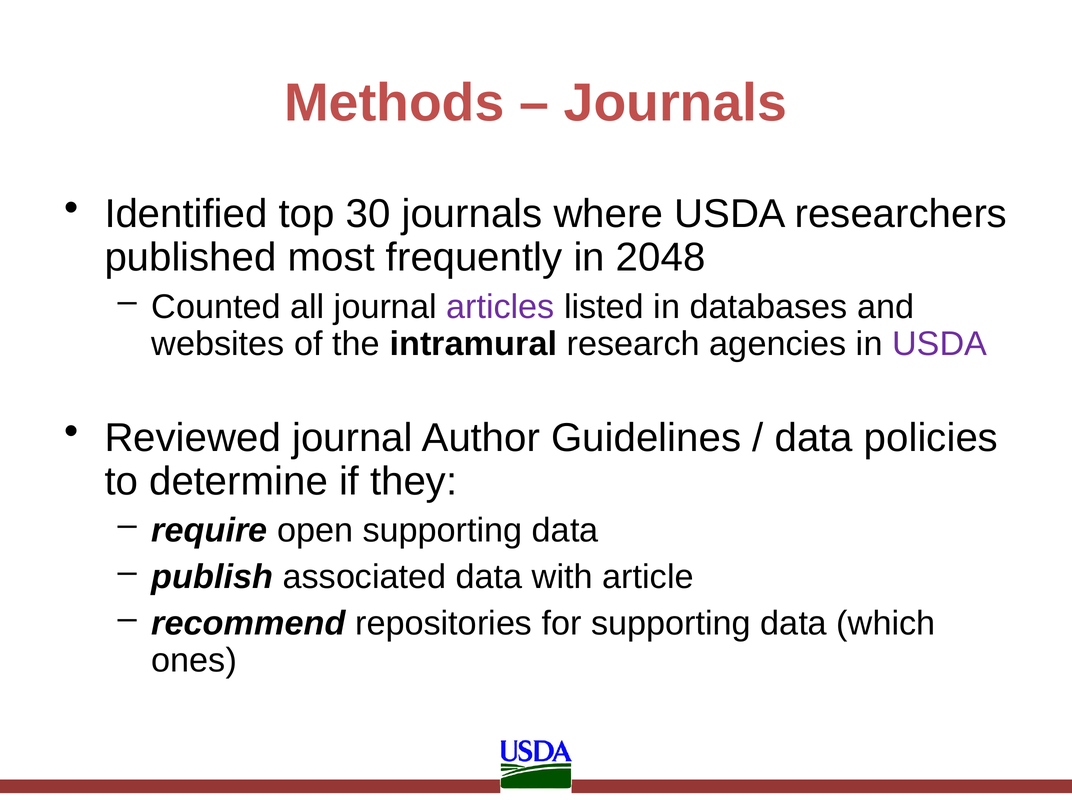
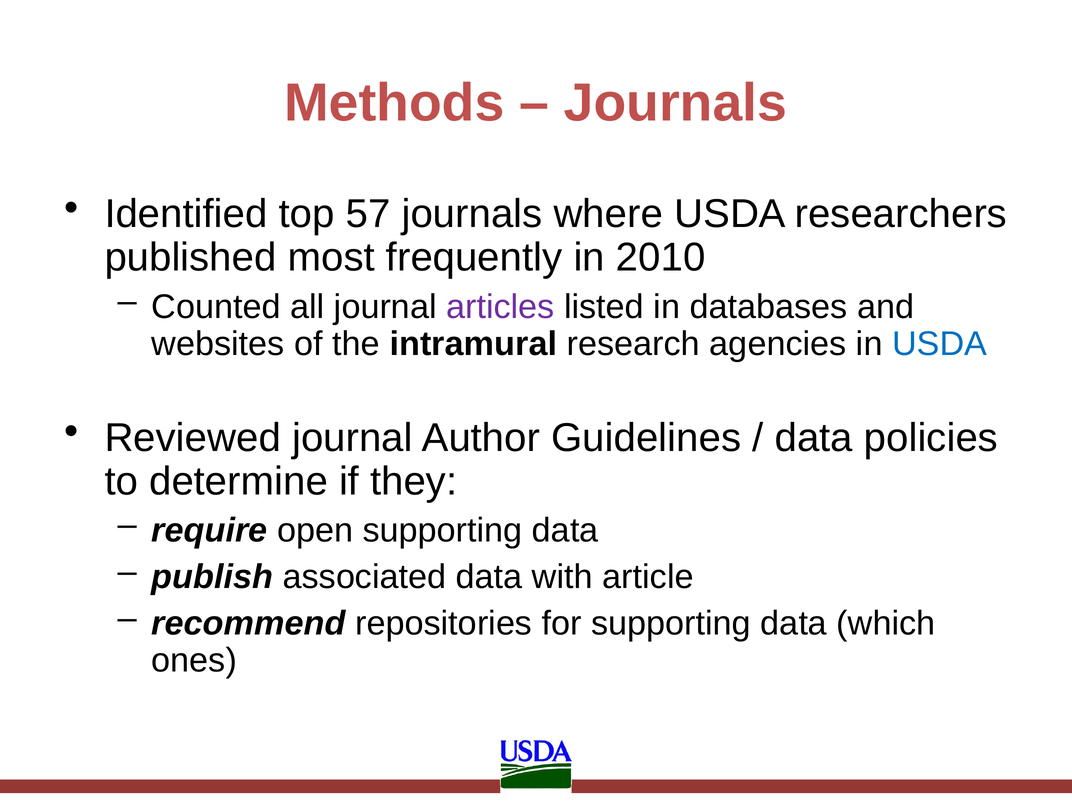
30: 30 -> 57
2048: 2048 -> 2010
USDA at (940, 344) colour: purple -> blue
